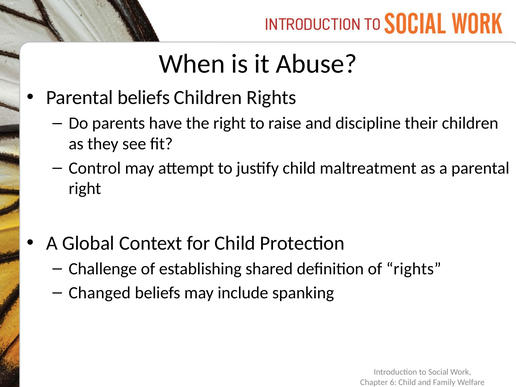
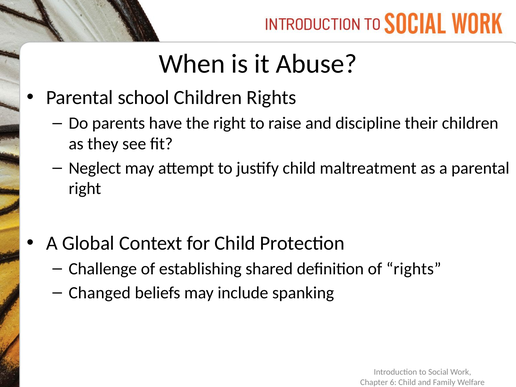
Parental beliefs: beliefs -> school
Control: Control -> Neglect
